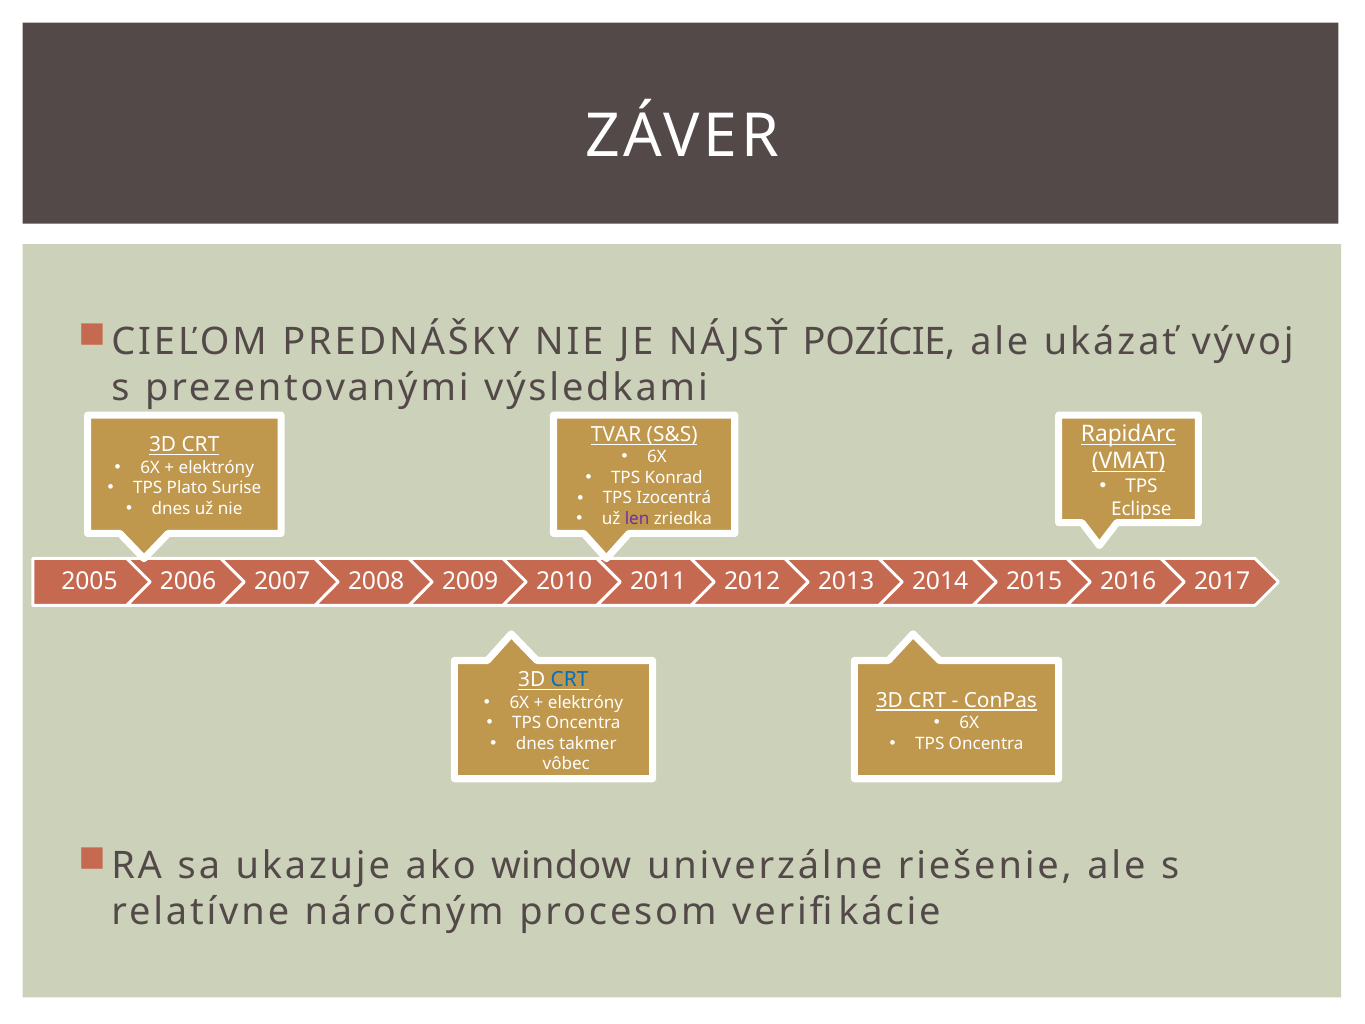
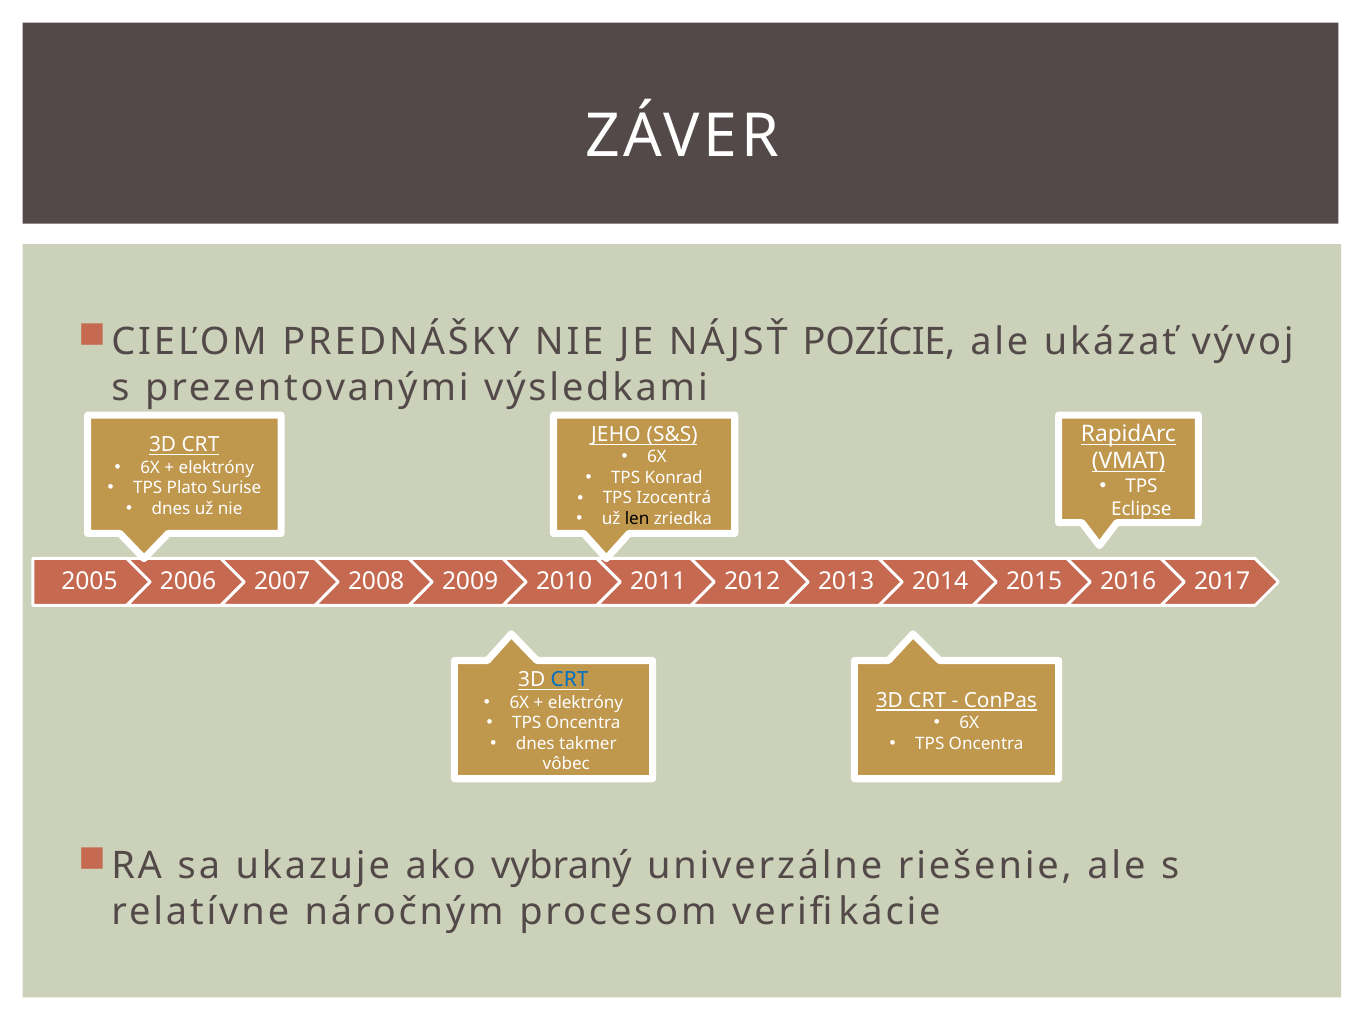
TVAR: TVAR -> JEHO
len colour: purple -> black
window: window -> vybraný
